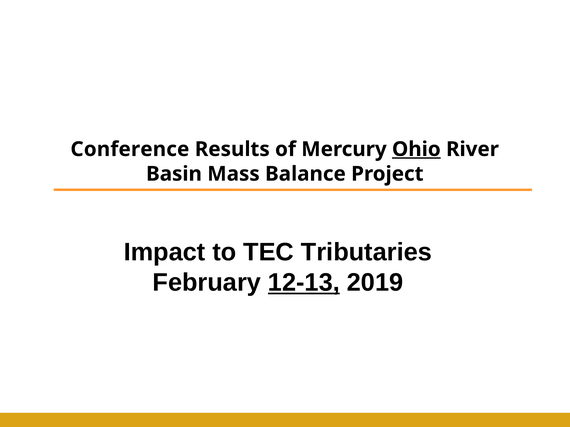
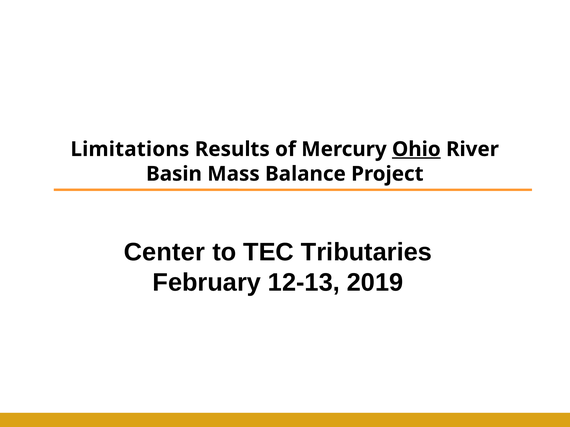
Conference: Conference -> Limitations
Impact: Impact -> Center
12-13 underline: present -> none
